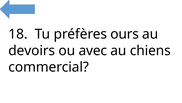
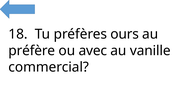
devoirs: devoirs -> préfère
chiens: chiens -> vanille
